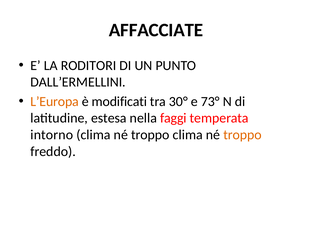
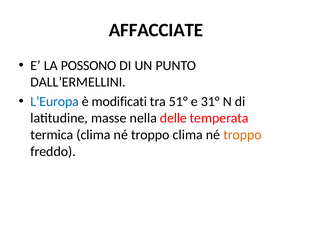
RODITORI: RODITORI -> POSSONO
L’Europa colour: orange -> blue
30°: 30° -> 51°
73°: 73° -> 31°
estesa: estesa -> masse
faggi: faggi -> delle
intorno: intorno -> termica
